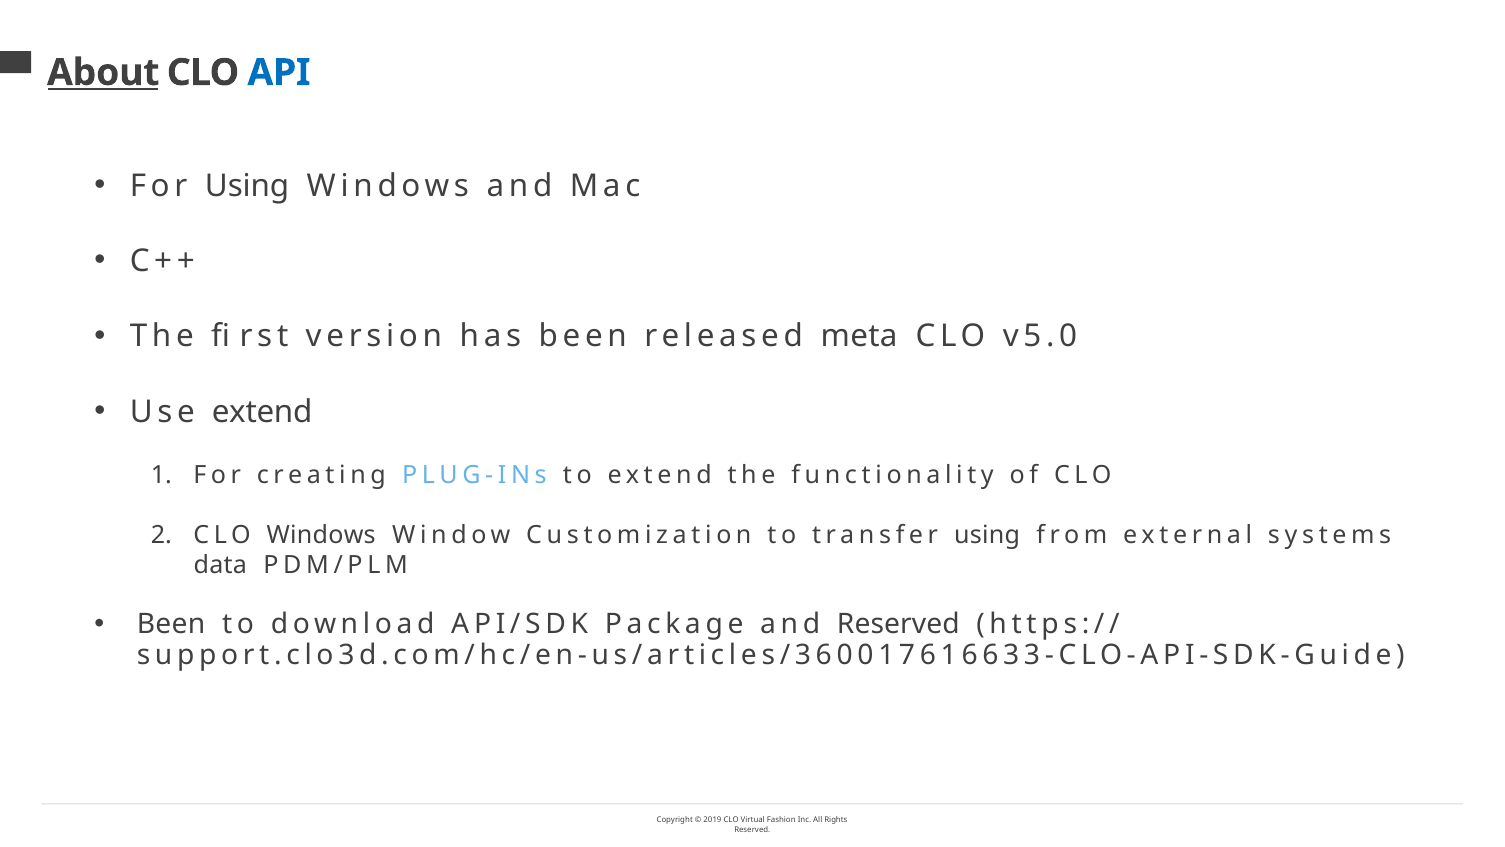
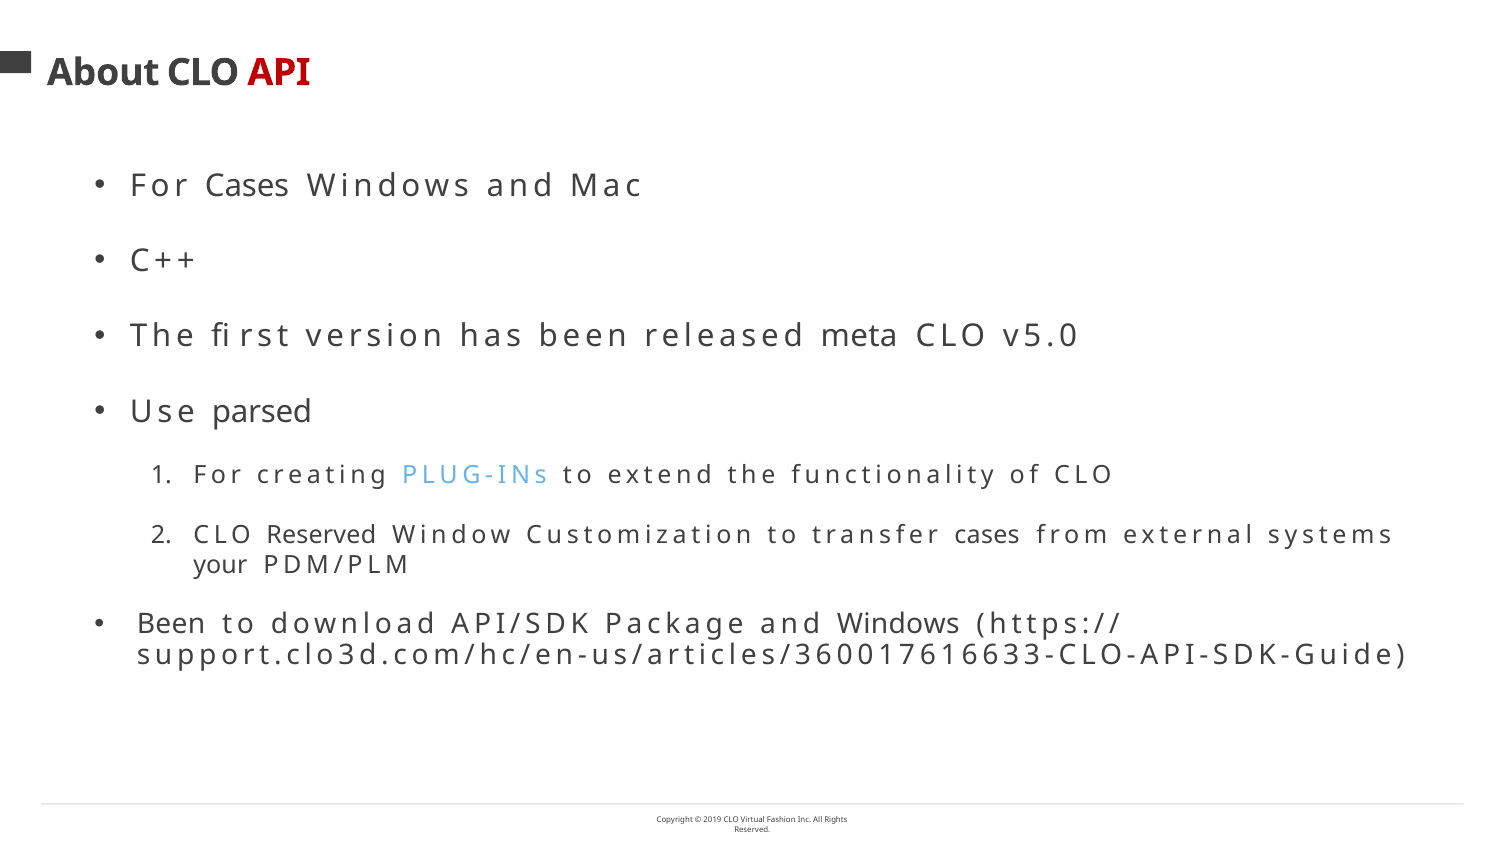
About underline: present -> none
API colour: blue -> red
For Using: Using -> Cases
Use extend: extend -> parsed
CLO Windows: Windows -> Reserved
transfer using: using -> cases
data: data -> your
and Reserved: Reserved -> Windows
